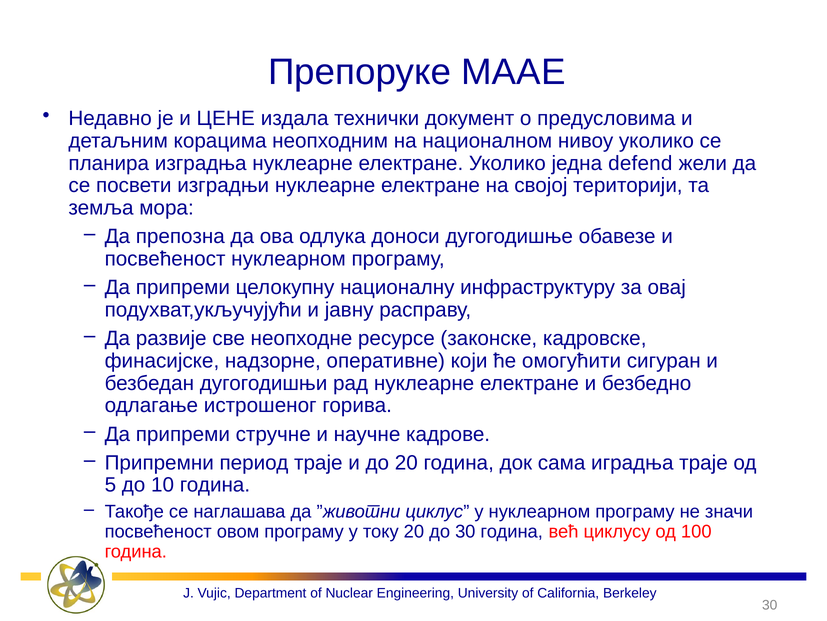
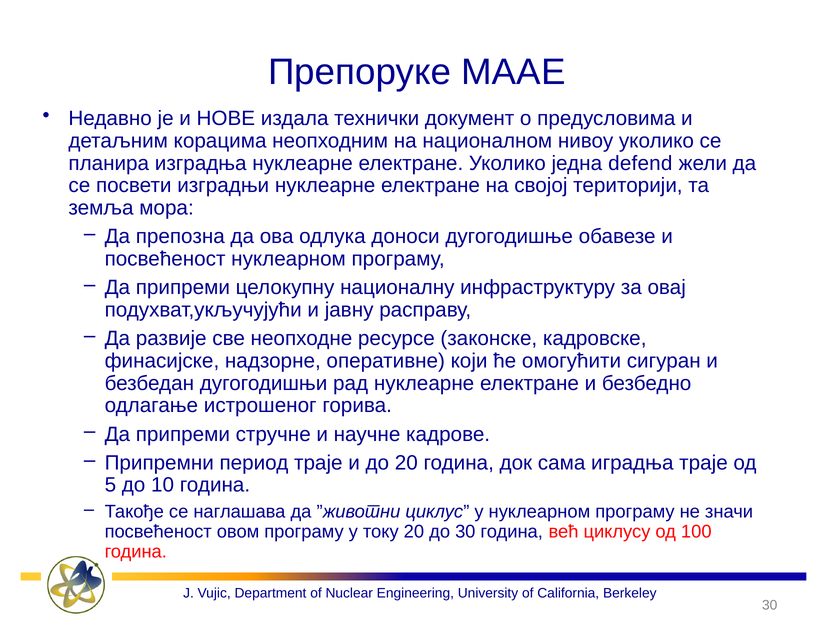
ЦЕНЕ: ЦЕНЕ -> НОВЕ
